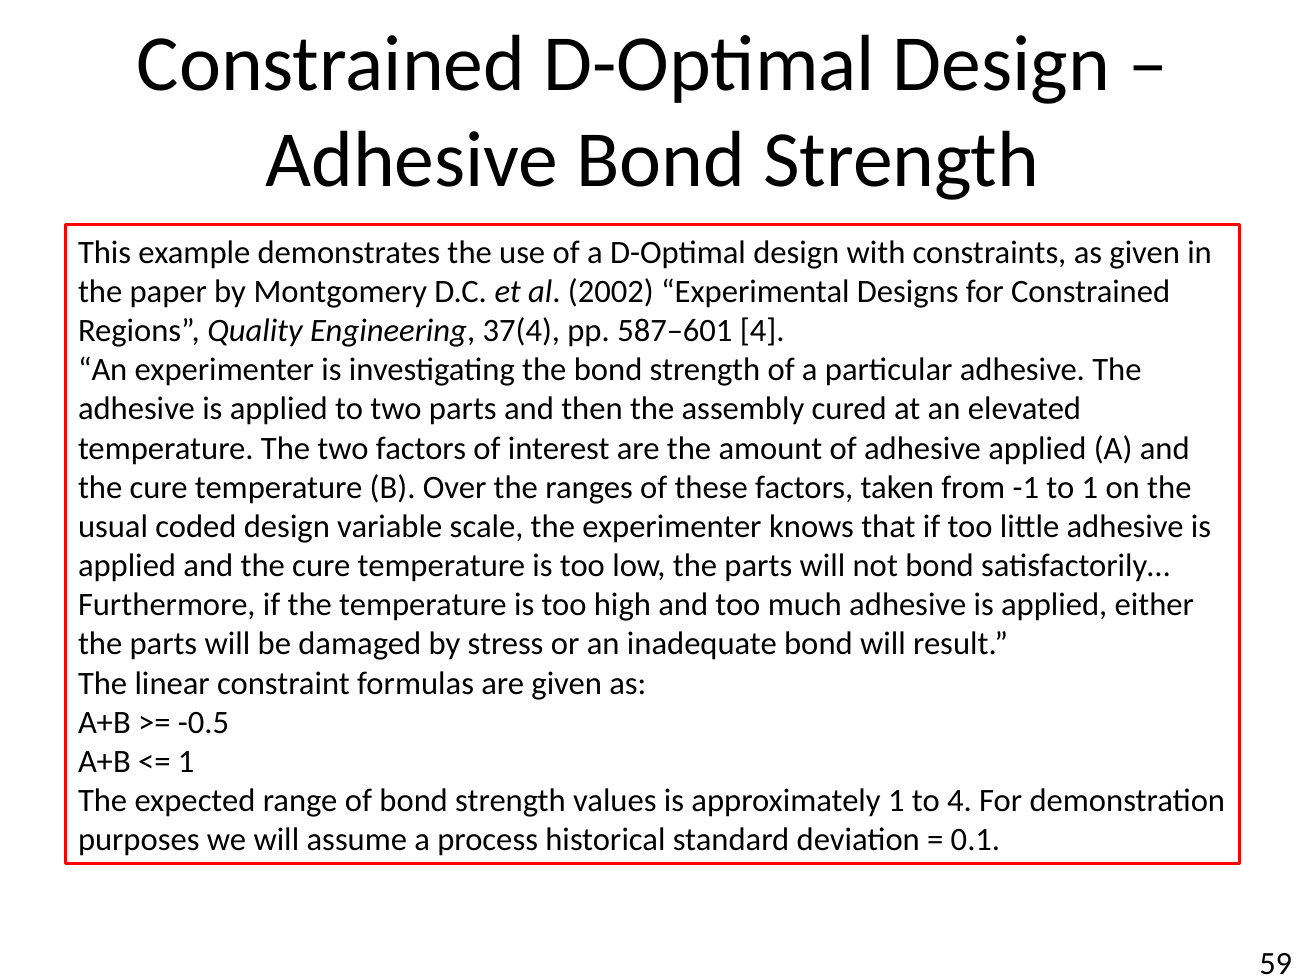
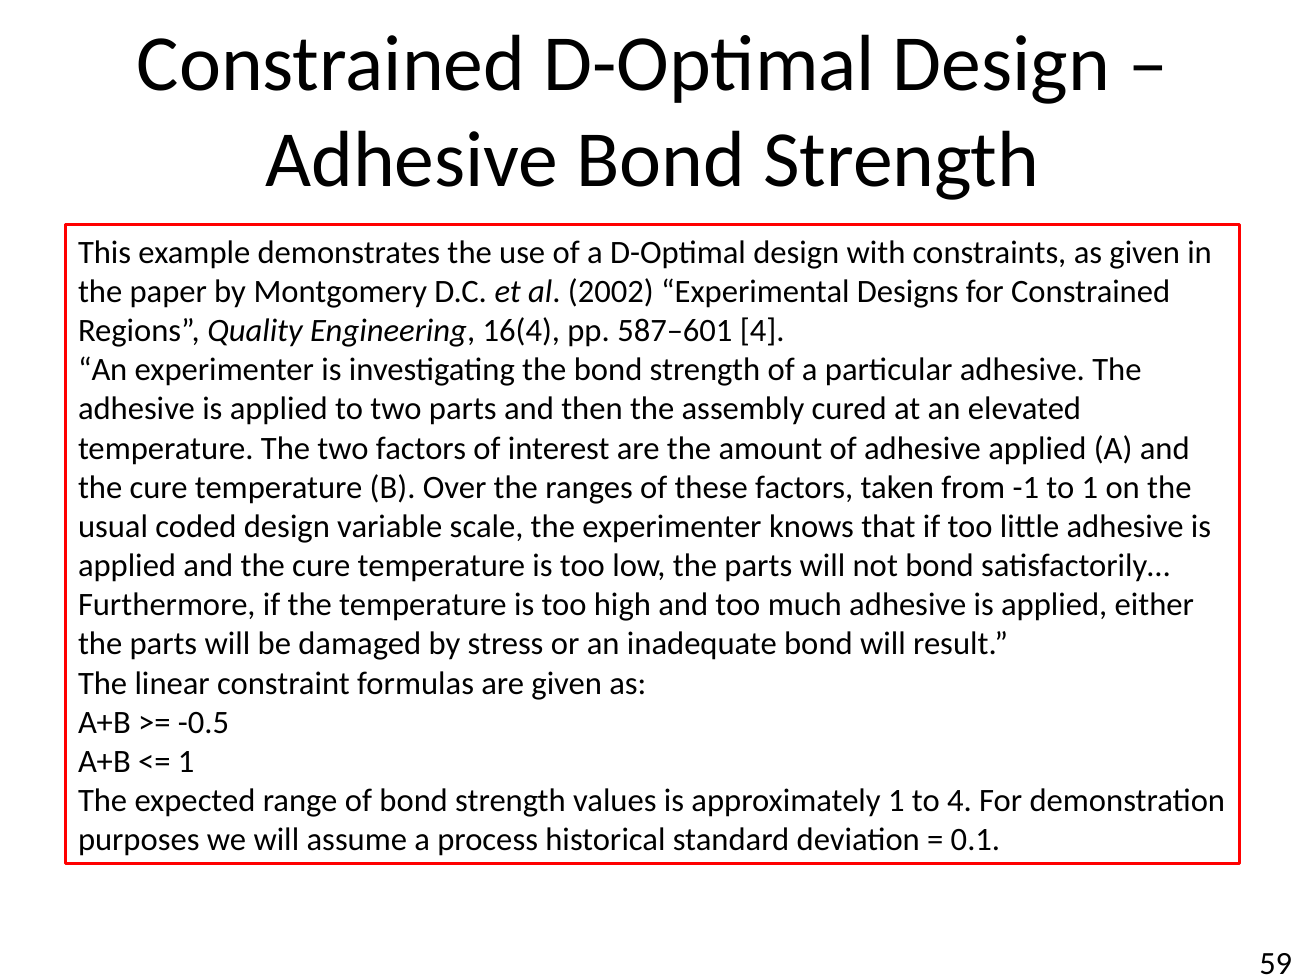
37(4: 37(4 -> 16(4
